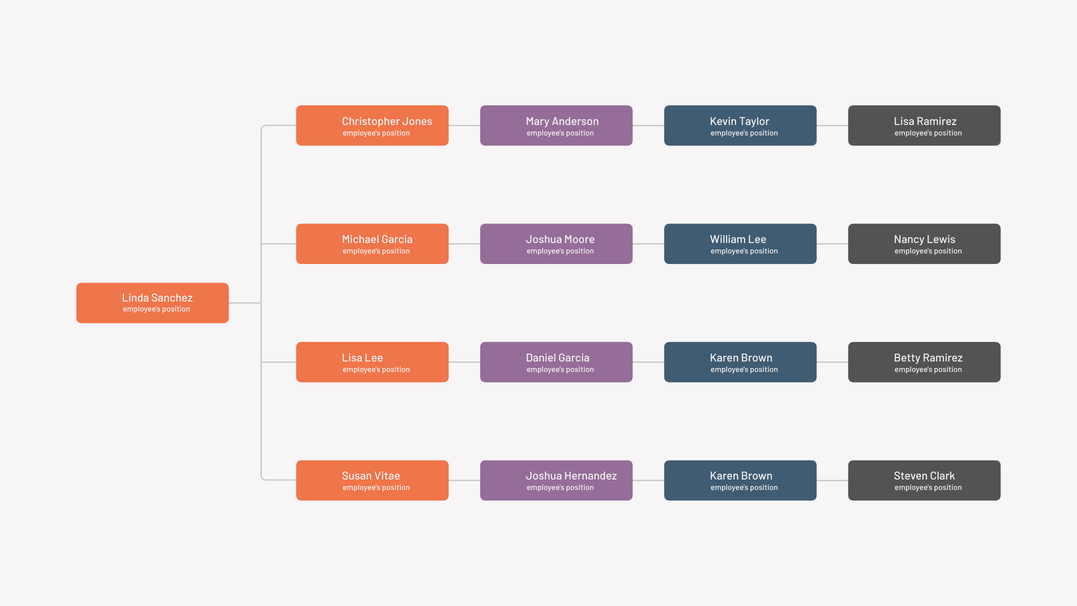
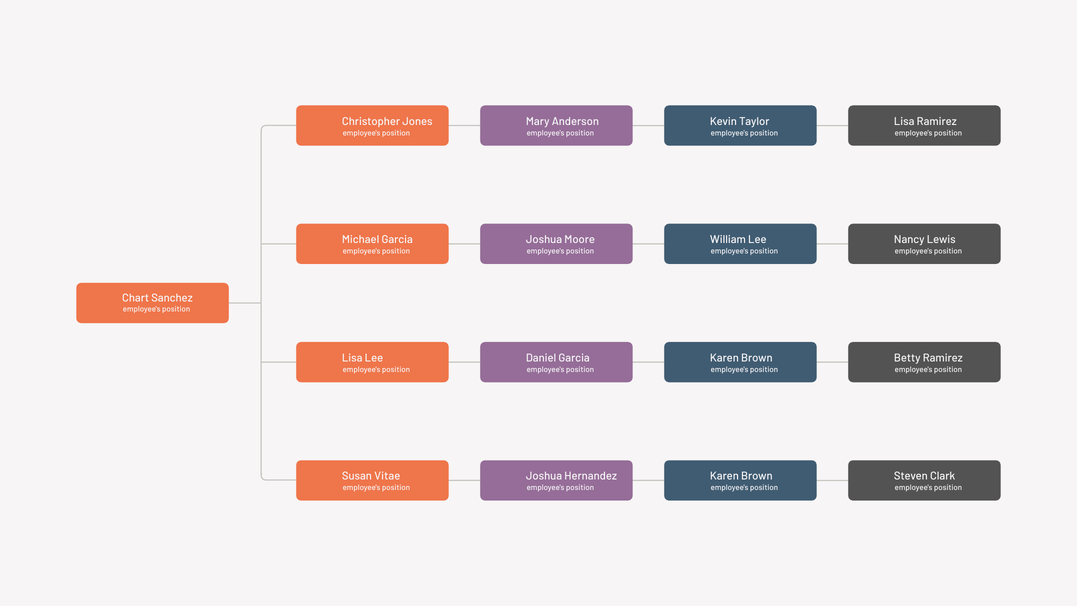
Linda: Linda -> Chart
